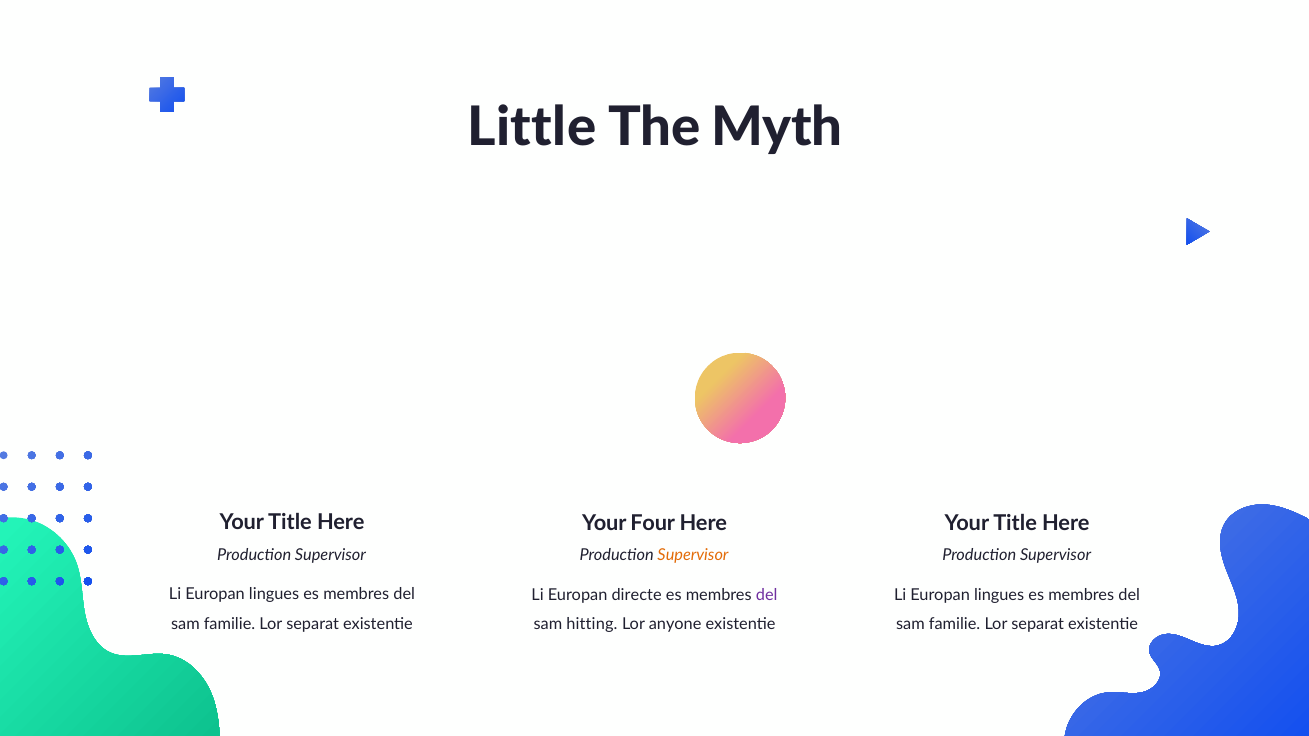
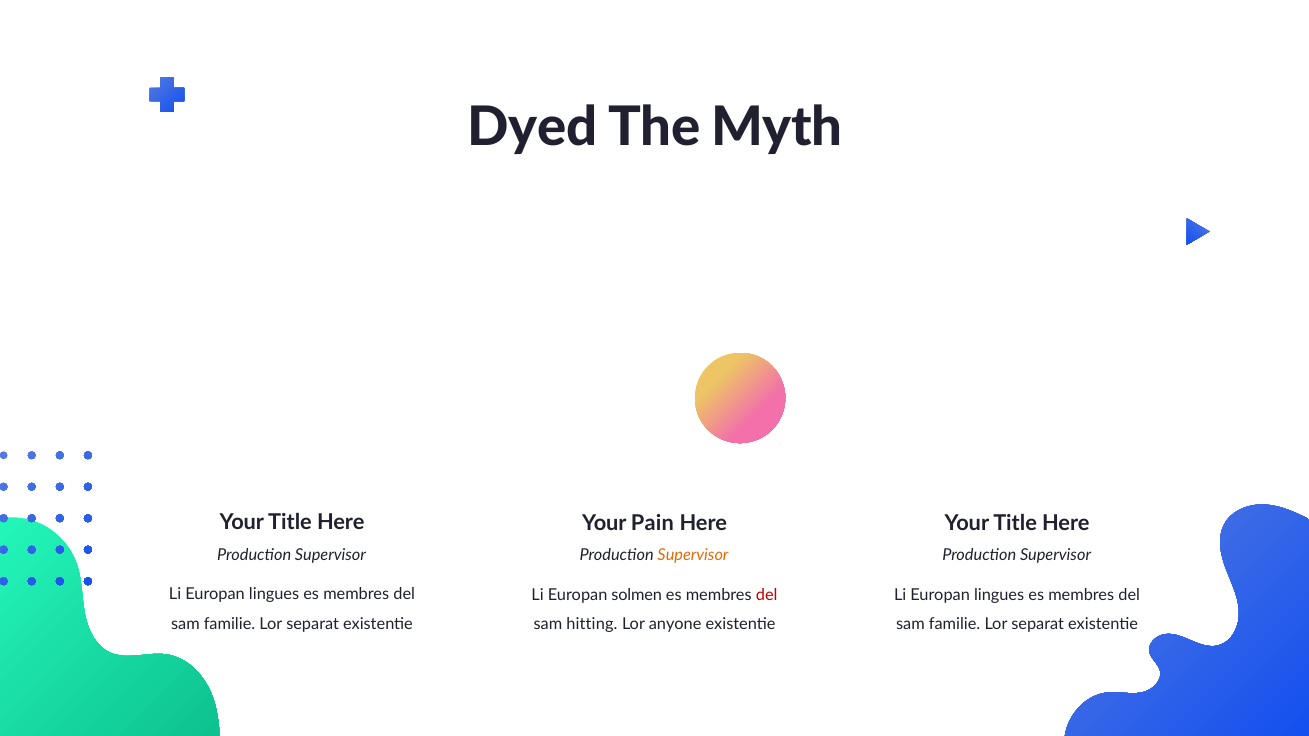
Little: Little -> Dyed
Four: Four -> Pain
directe: directe -> solmen
del at (767, 595) colour: purple -> red
